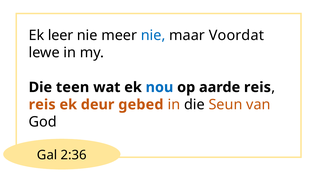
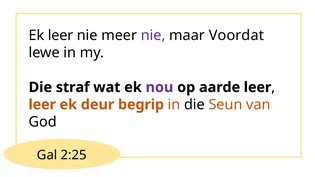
nie at (153, 35) colour: blue -> purple
teen: teen -> straf
nou colour: blue -> purple
aarde reis: reis -> leer
reis at (42, 105): reis -> leer
gebed: gebed -> begrip
2:36: 2:36 -> 2:25
